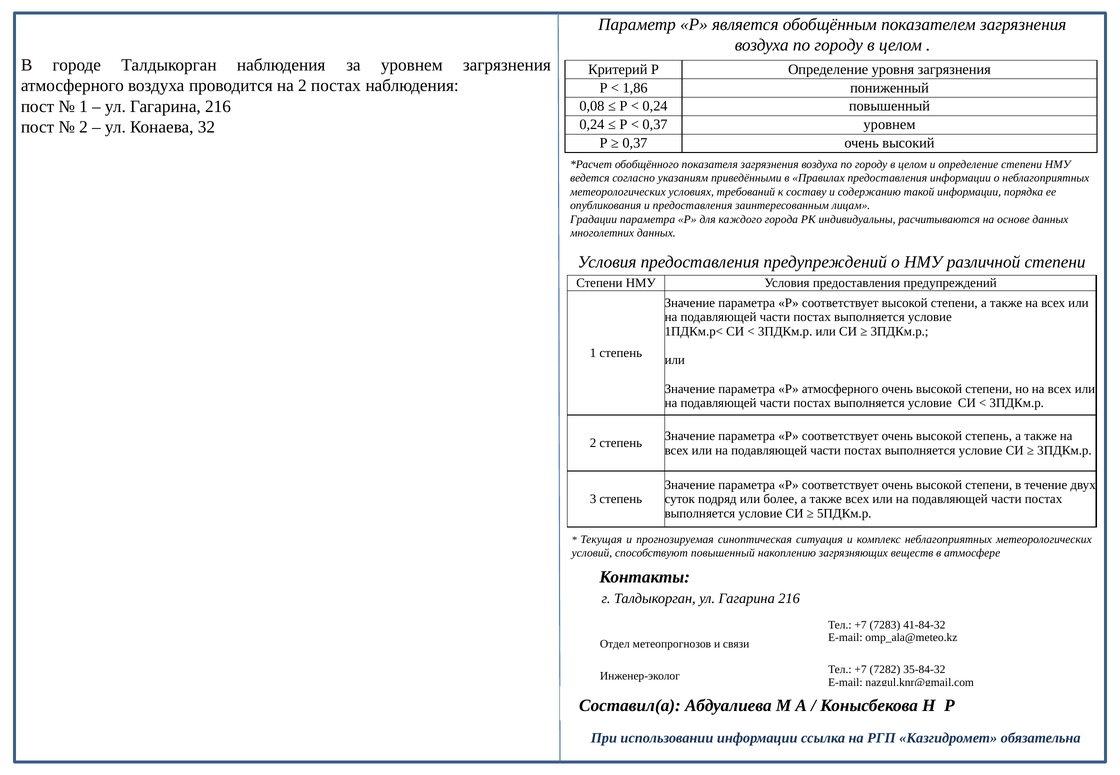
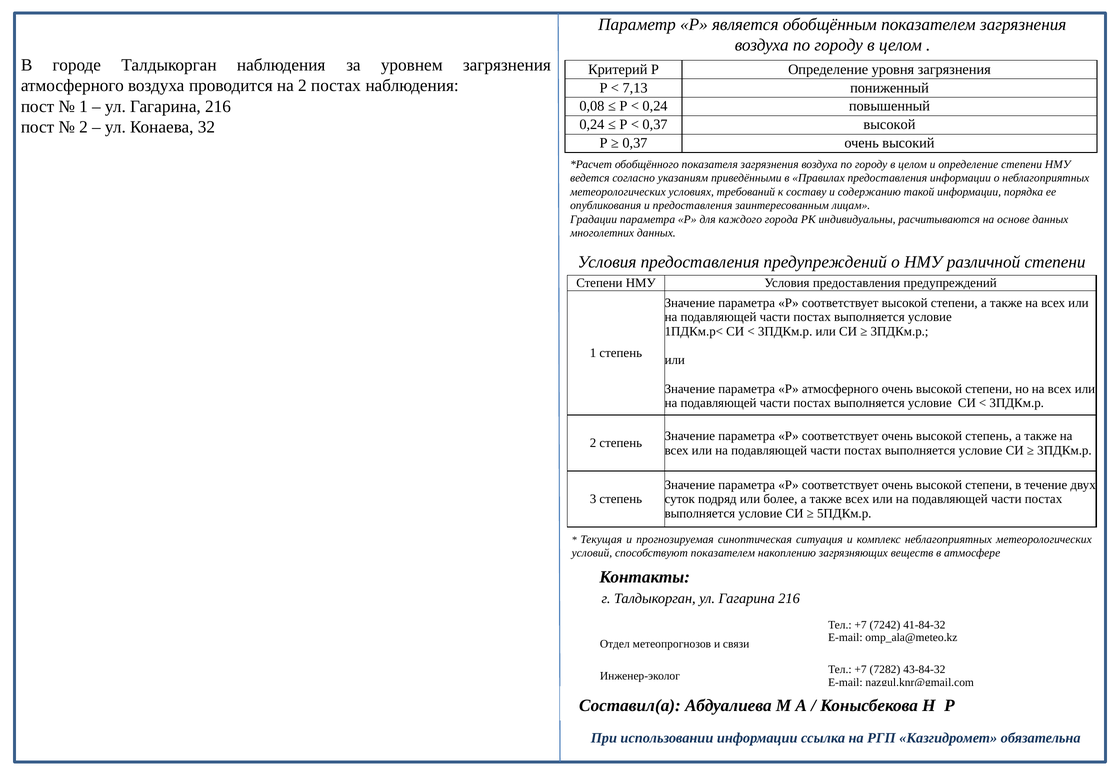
1,86: 1,86 -> 7,13
0,37 уровнем: уровнем -> высокой
способствуют повышенный: повышенный -> показателем
7283: 7283 -> 7242
35-84-32: 35-84-32 -> 43-84-32
